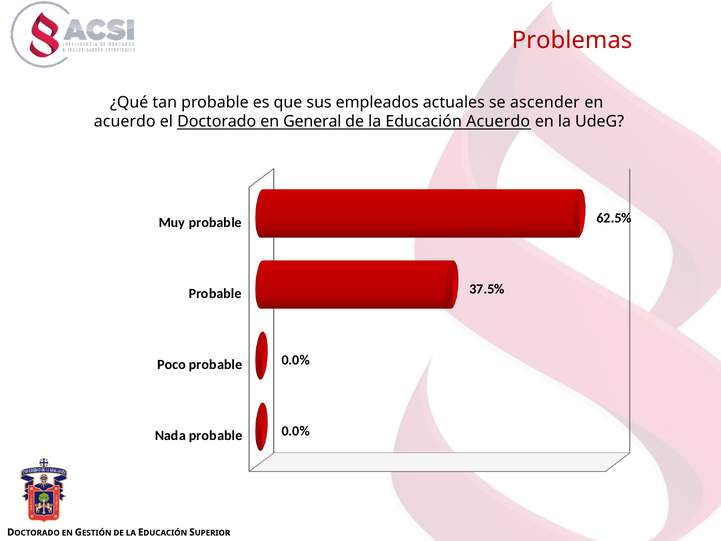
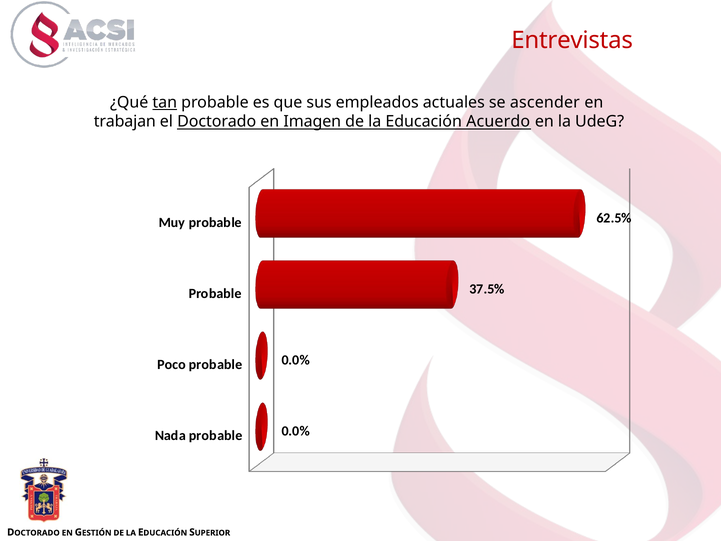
Problemas: Problemas -> Entrevistas
tan underline: none -> present
acuerdo at (125, 122): acuerdo -> trabajan
General: General -> Imagen
